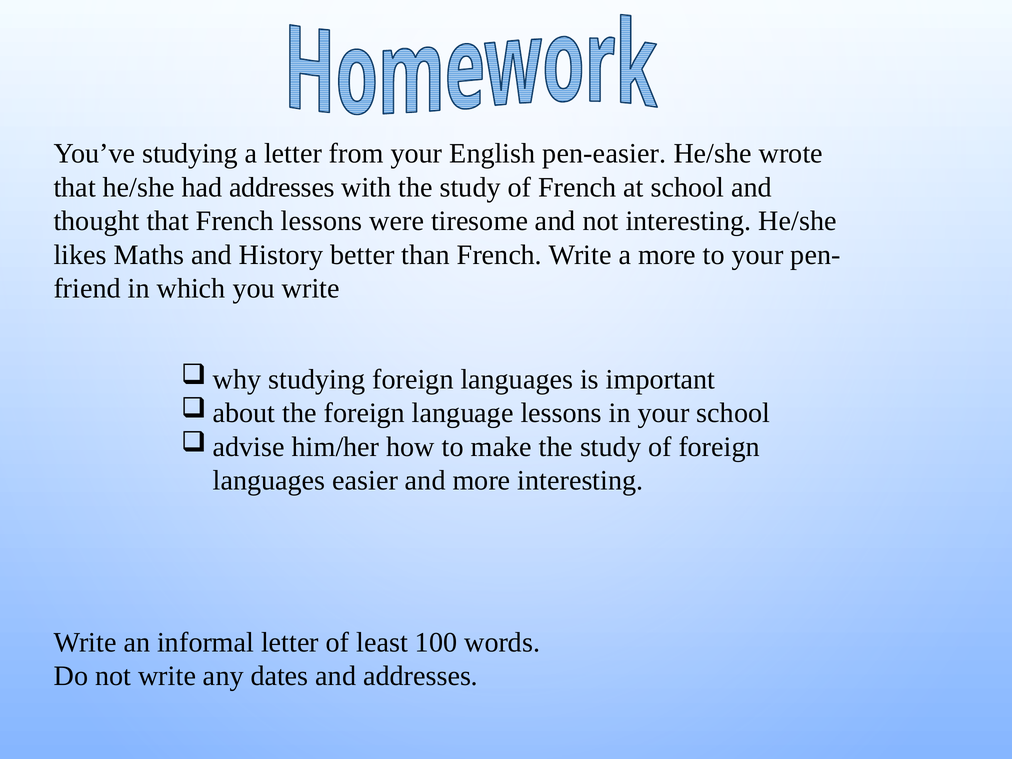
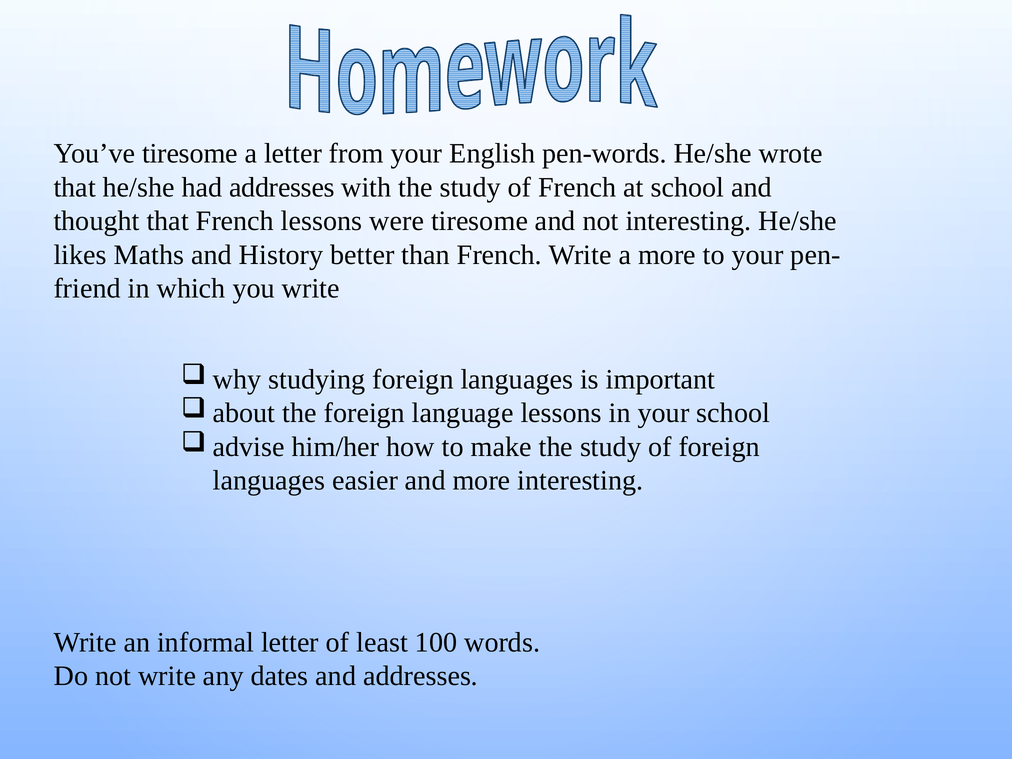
You’ve studying: studying -> tiresome
pen-easier: pen-easier -> pen-words
